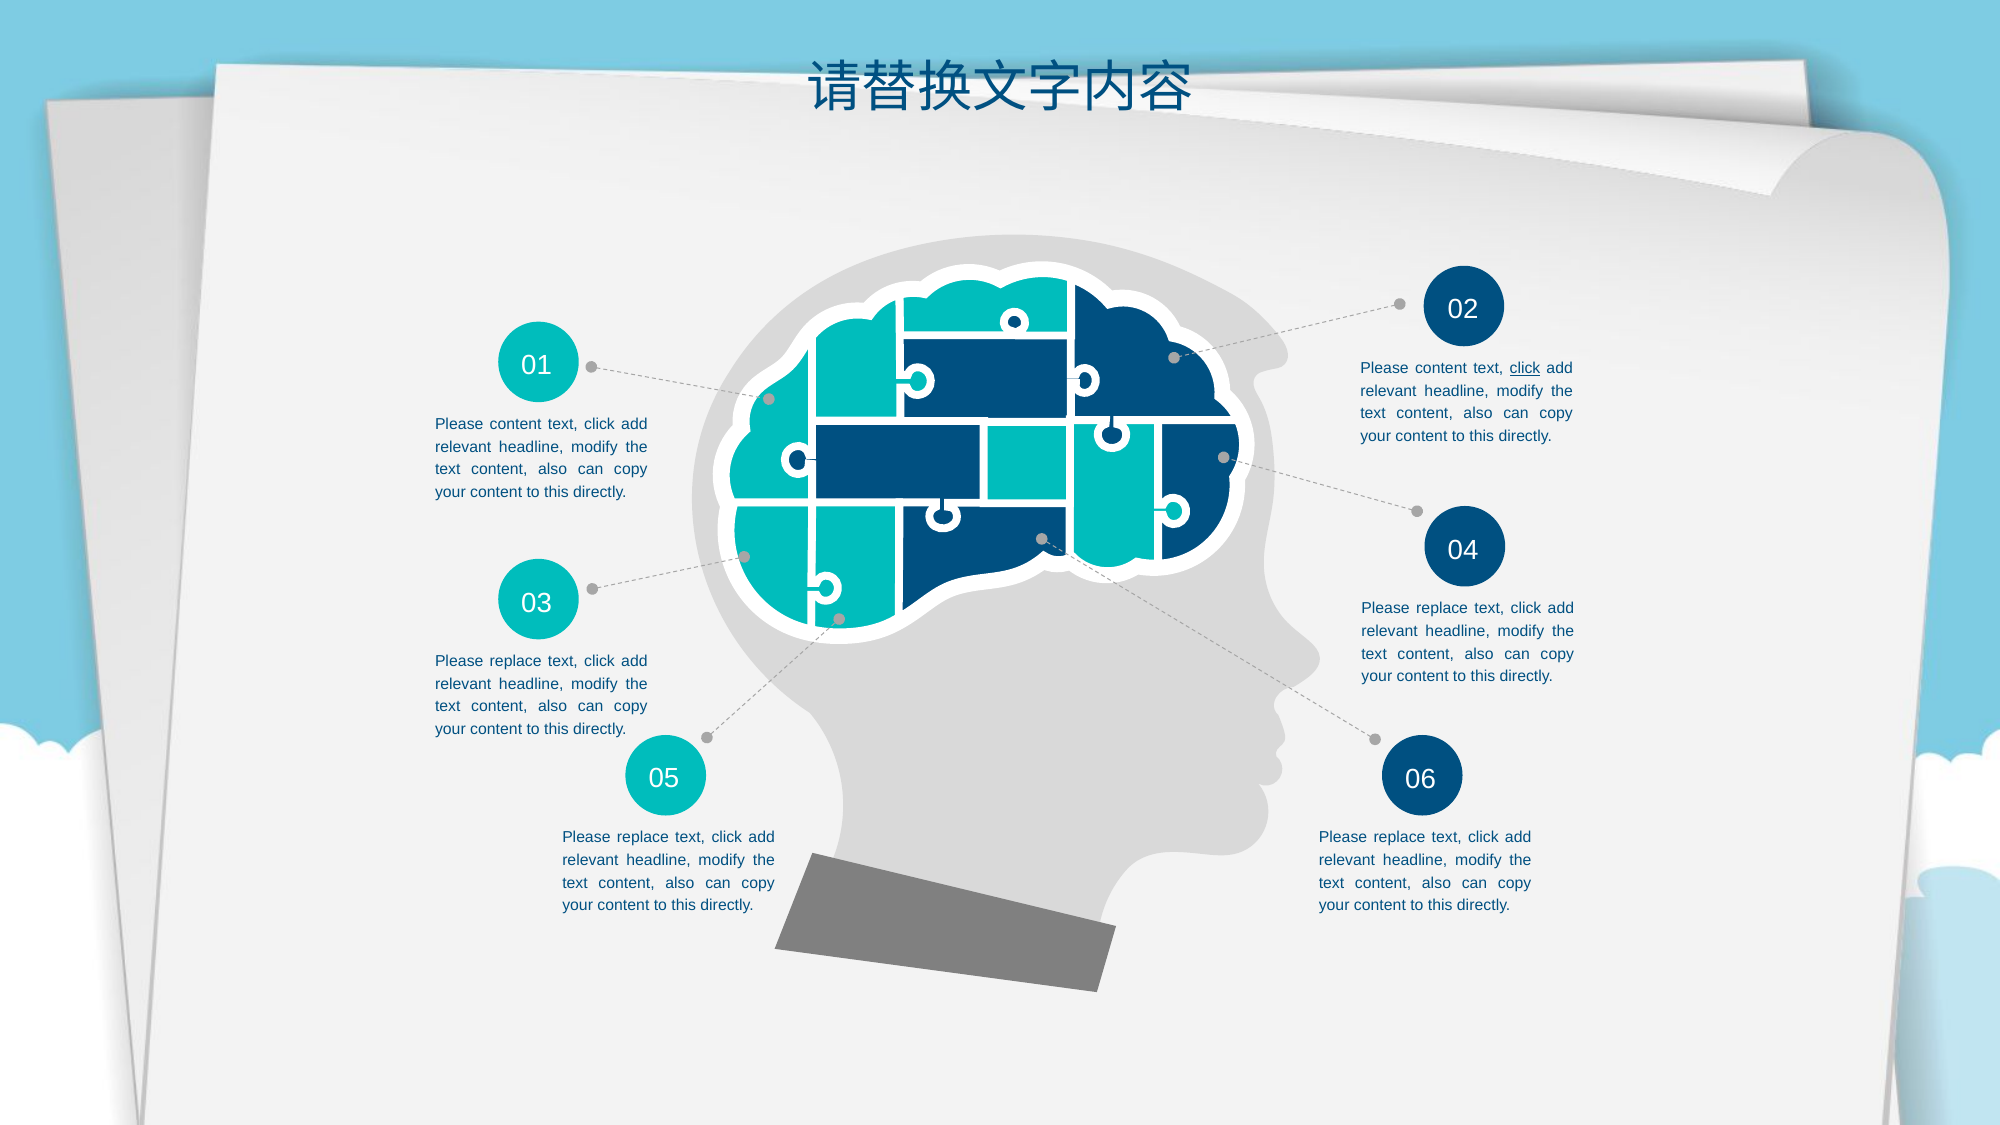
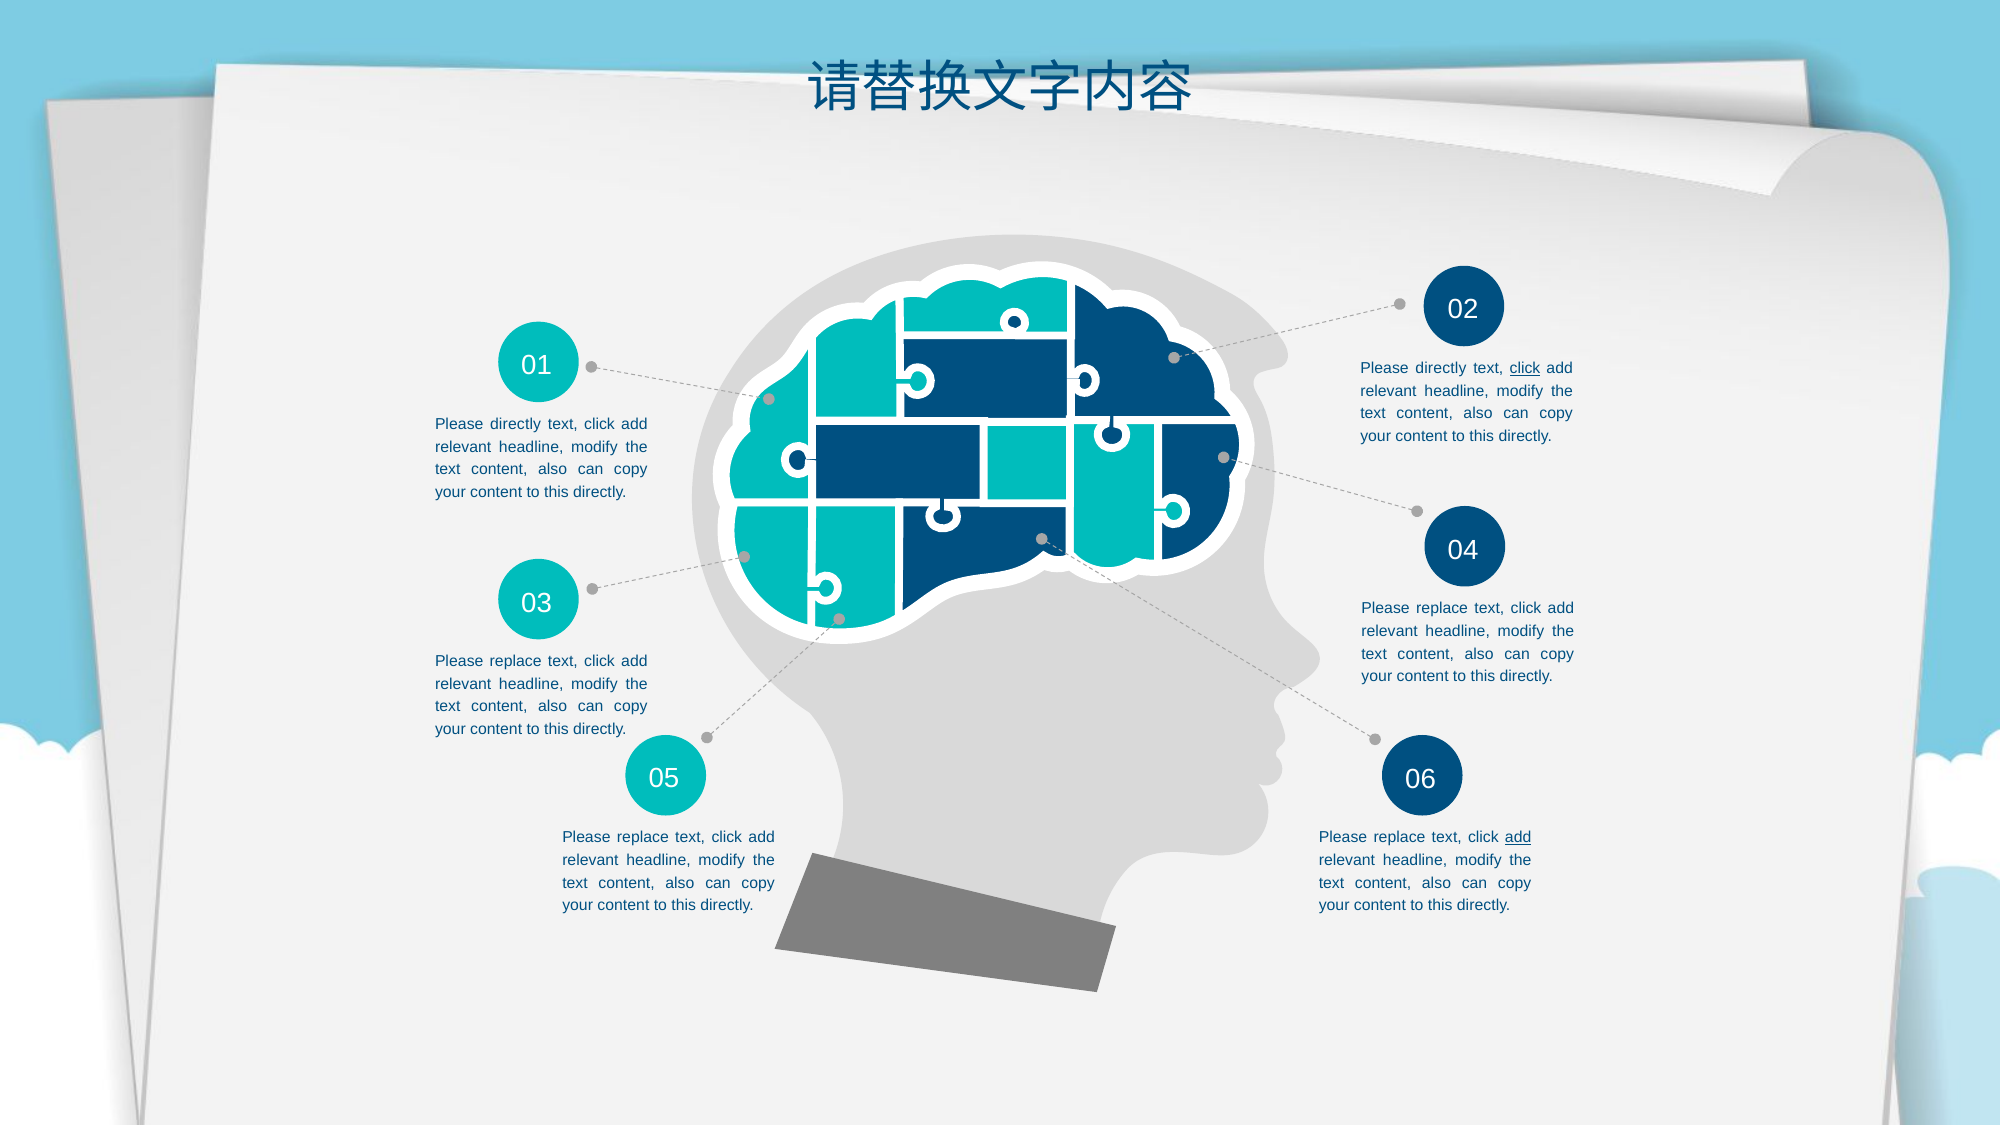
content at (1441, 368): content -> directly
content at (516, 424): content -> directly
add at (1518, 838) underline: none -> present
